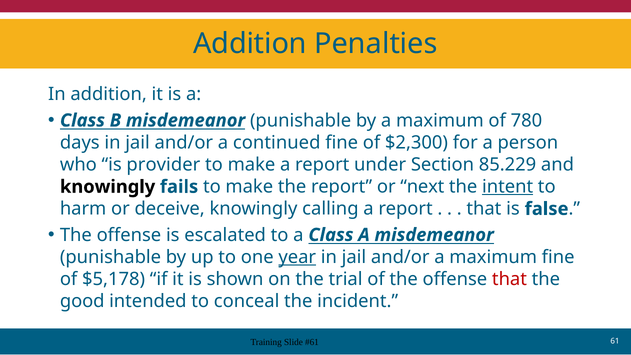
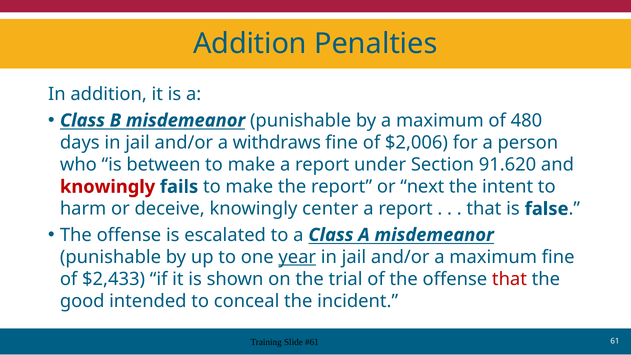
780: 780 -> 480
continued: continued -> withdraws
$2,300: $2,300 -> $2,006
provider: provider -> between
85.229: 85.229 -> 91.620
knowingly at (108, 187) colour: black -> red
intent underline: present -> none
calling: calling -> center
$5,178: $5,178 -> $2,433
